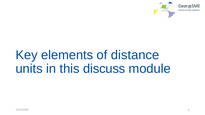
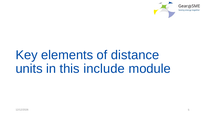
discuss: discuss -> include
